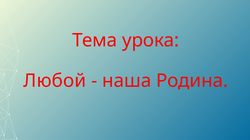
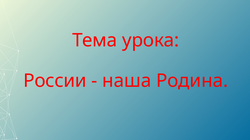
Любой: Любой -> России
